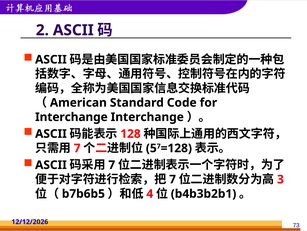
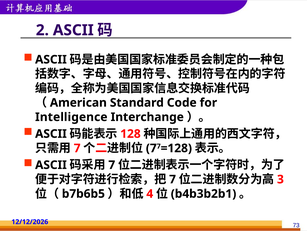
Interchange at (71, 117): Interchange -> Intelligence
5 at (151, 148): 5 -> 7
